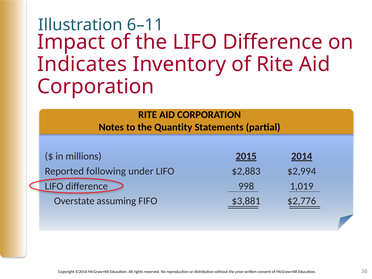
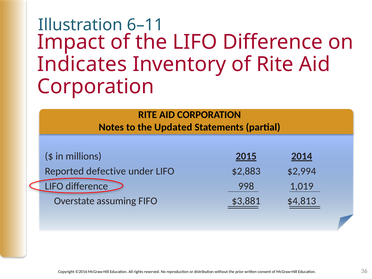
Quantity: Quantity -> Updated
following: following -> defective
$2,776: $2,776 -> $4,813
